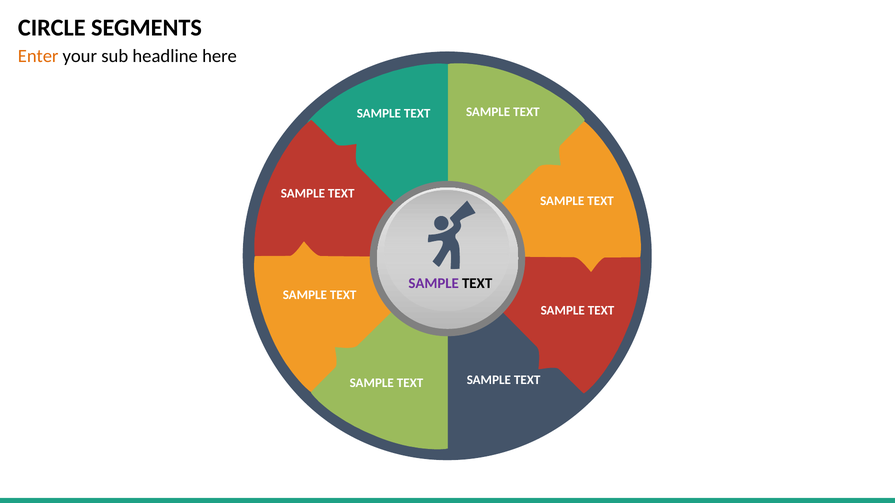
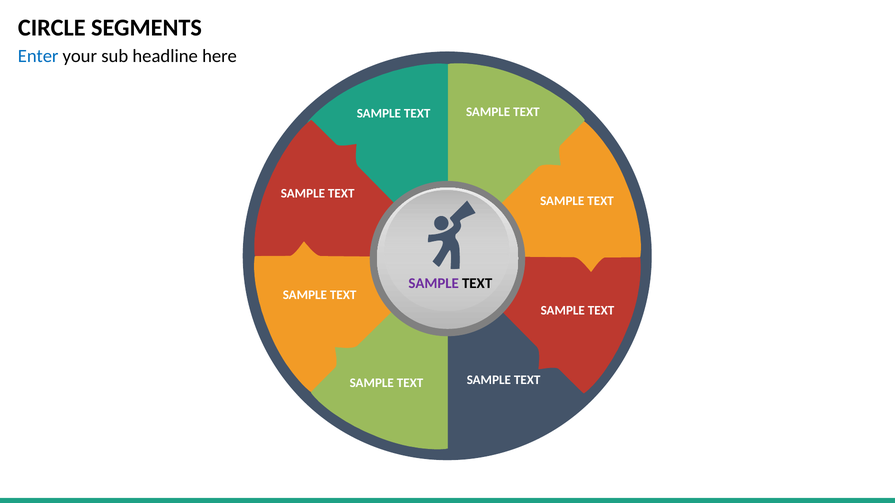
Enter colour: orange -> blue
